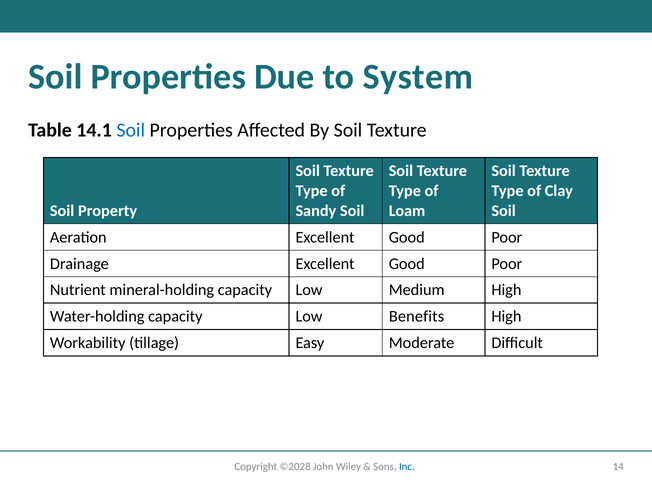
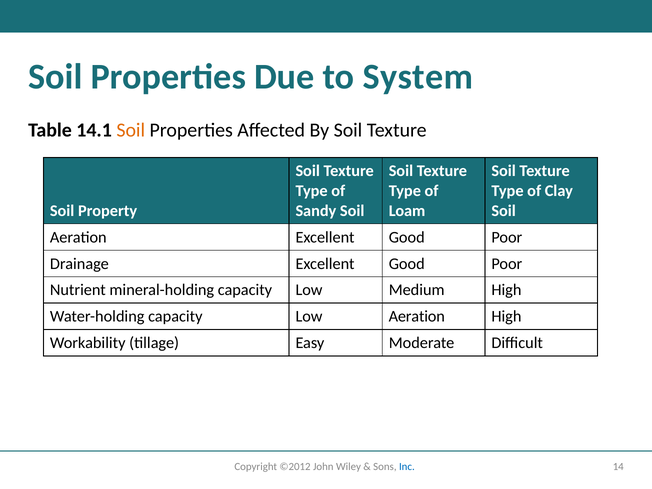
Soil at (131, 130) colour: blue -> orange
Low Benefits: Benefits -> Aeration
©2028: ©2028 -> ©2012
